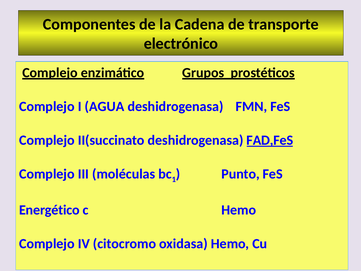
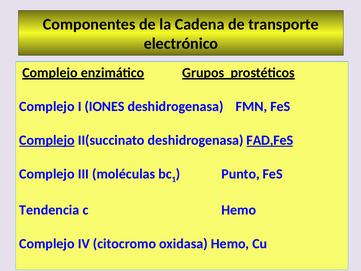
AGUA: AGUA -> IONES
Complejo at (47, 140) underline: none -> present
Energético: Energético -> Tendencia
